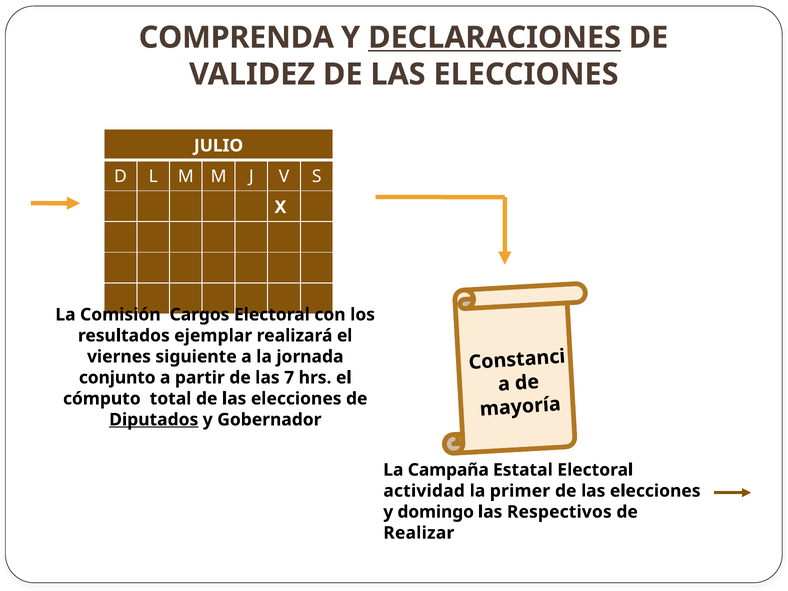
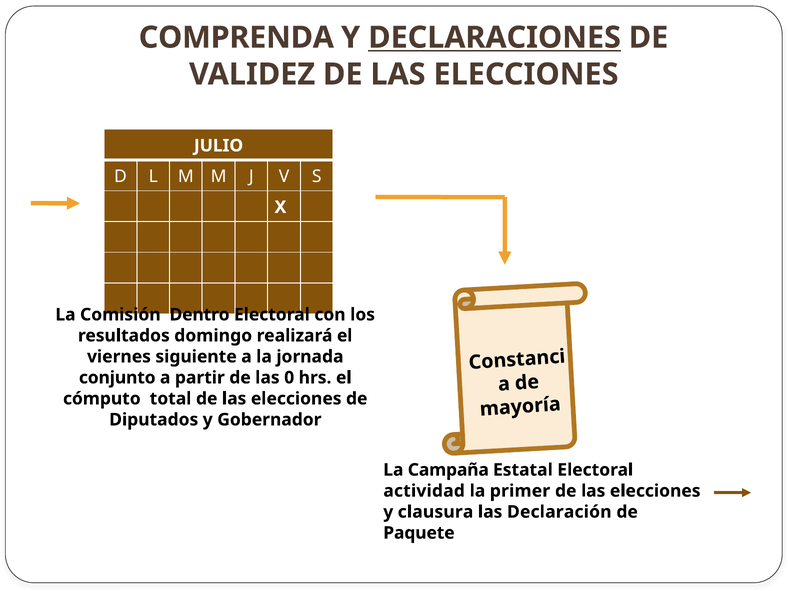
Cargos: Cargos -> Dentro
ejemplar: ejemplar -> domingo
7: 7 -> 0
Diputados underline: present -> none
domingo: domingo -> clausura
Respectivos: Respectivos -> Declaración
Realizar: Realizar -> Paquete
